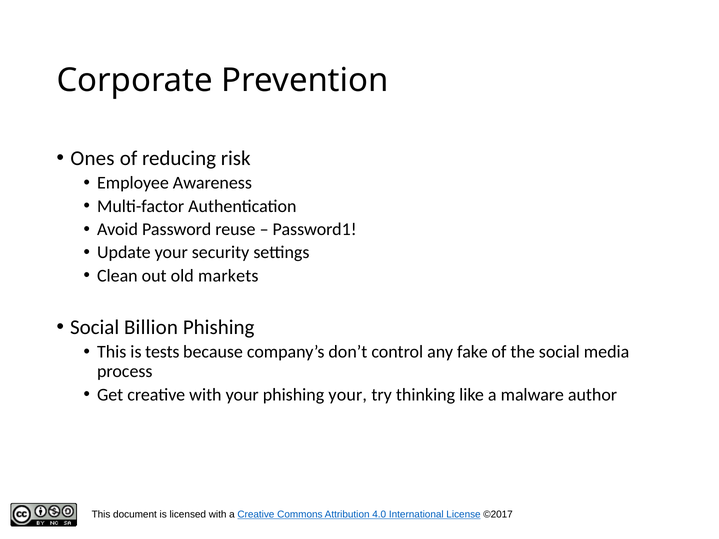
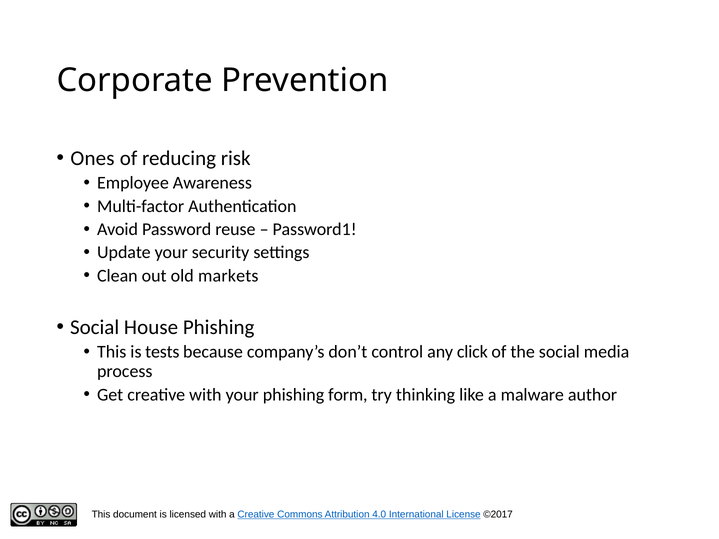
Billion: Billion -> House
fake: fake -> click
phishing your: your -> form
